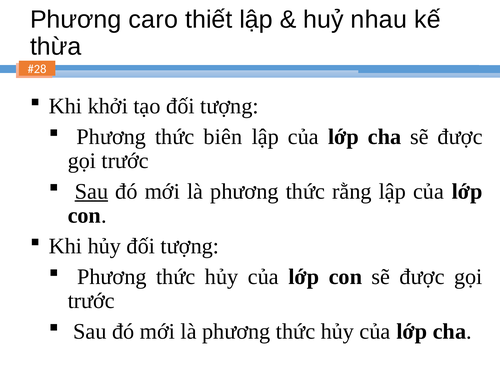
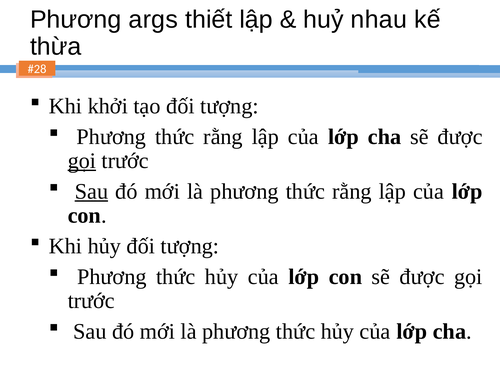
caro: caro -> args
biên at (223, 137): biên -> rằng
gọi at (82, 161) underline: none -> present
